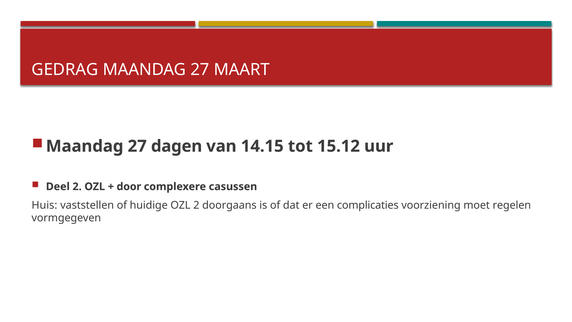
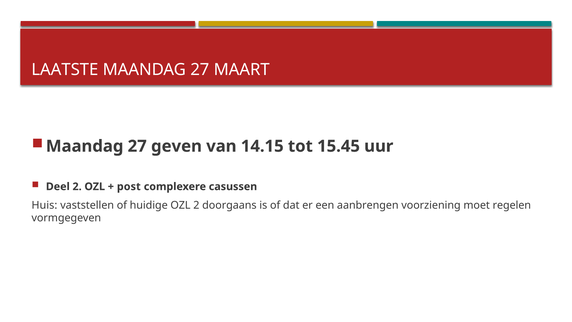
GEDRAG: GEDRAG -> LAATSTE
dagen: dagen -> geven
15.12: 15.12 -> 15.45
door: door -> post
complicaties: complicaties -> aanbrengen
